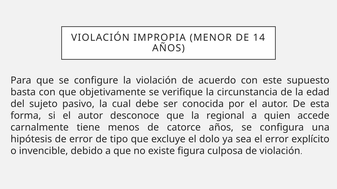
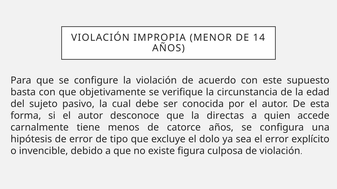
regional: regional -> directas
